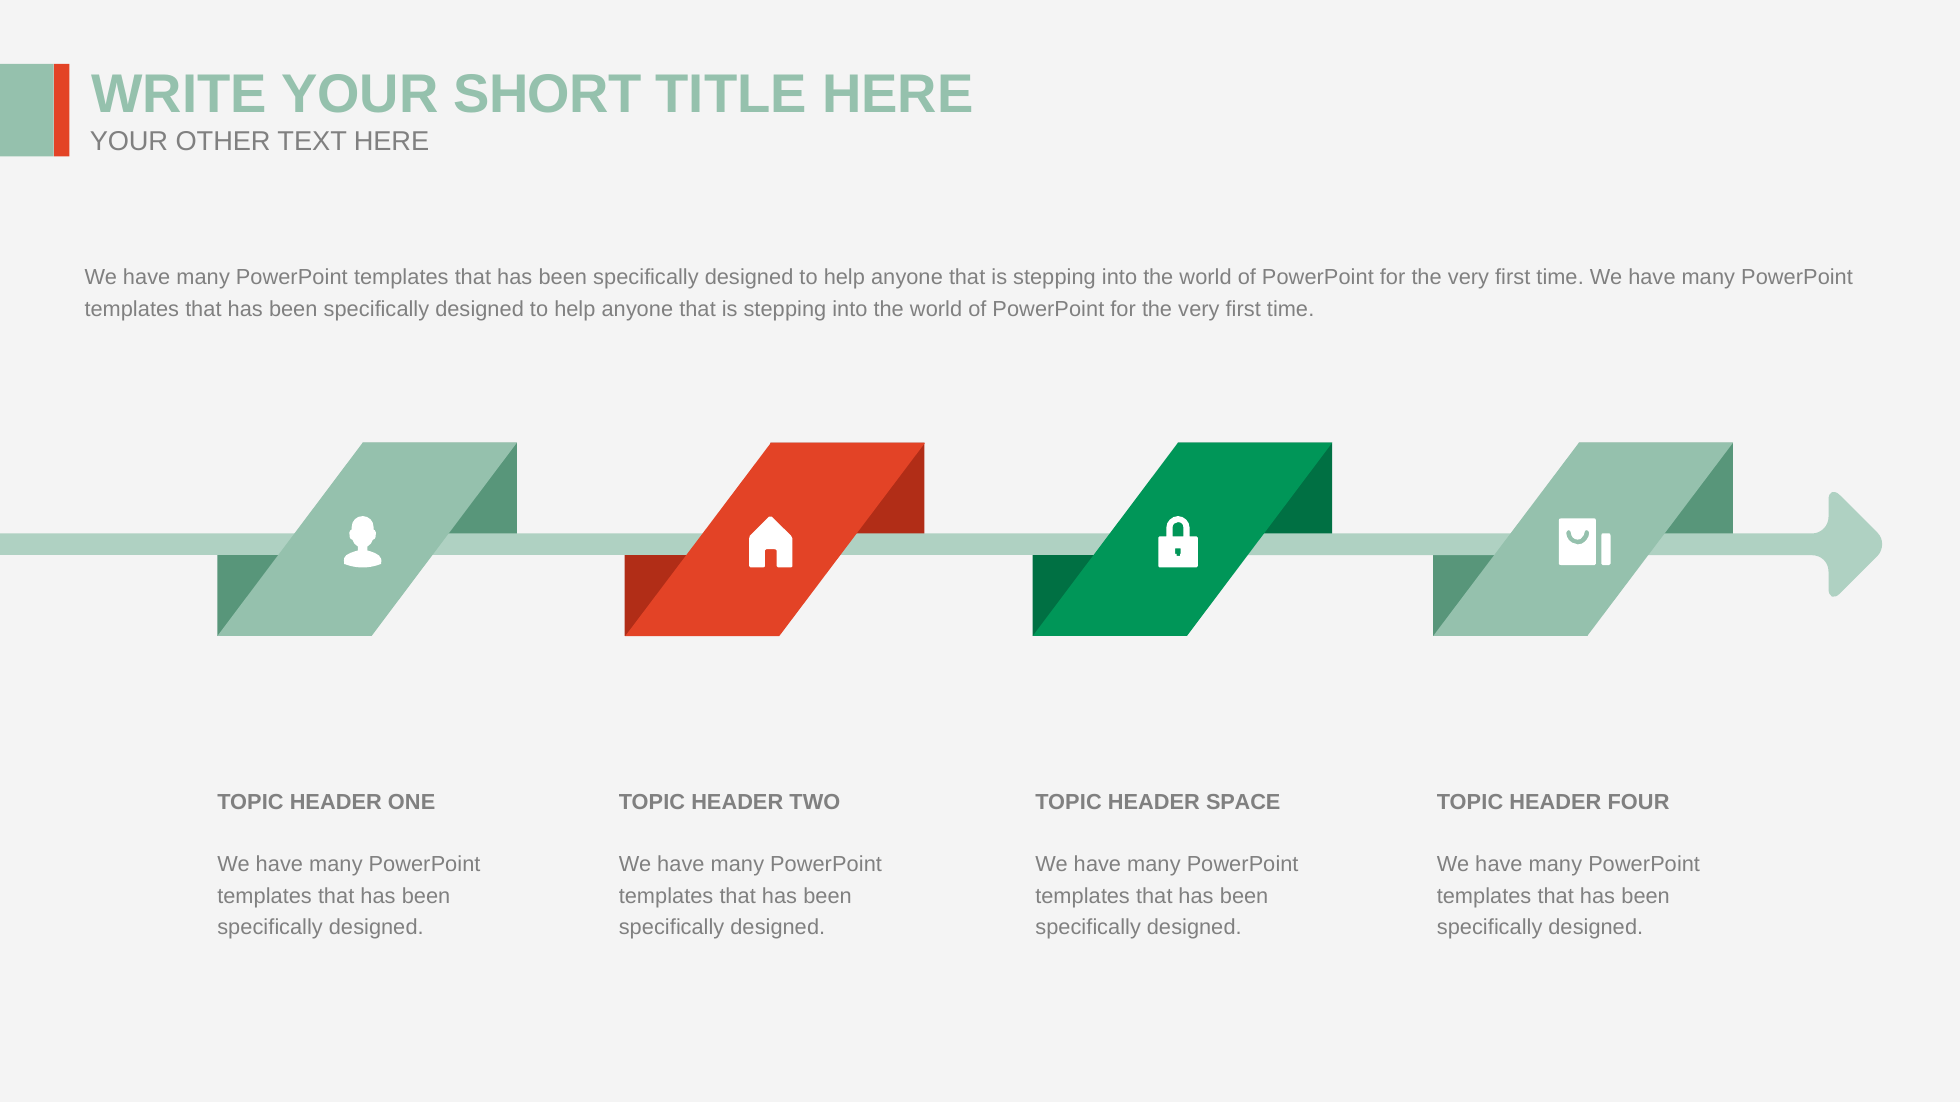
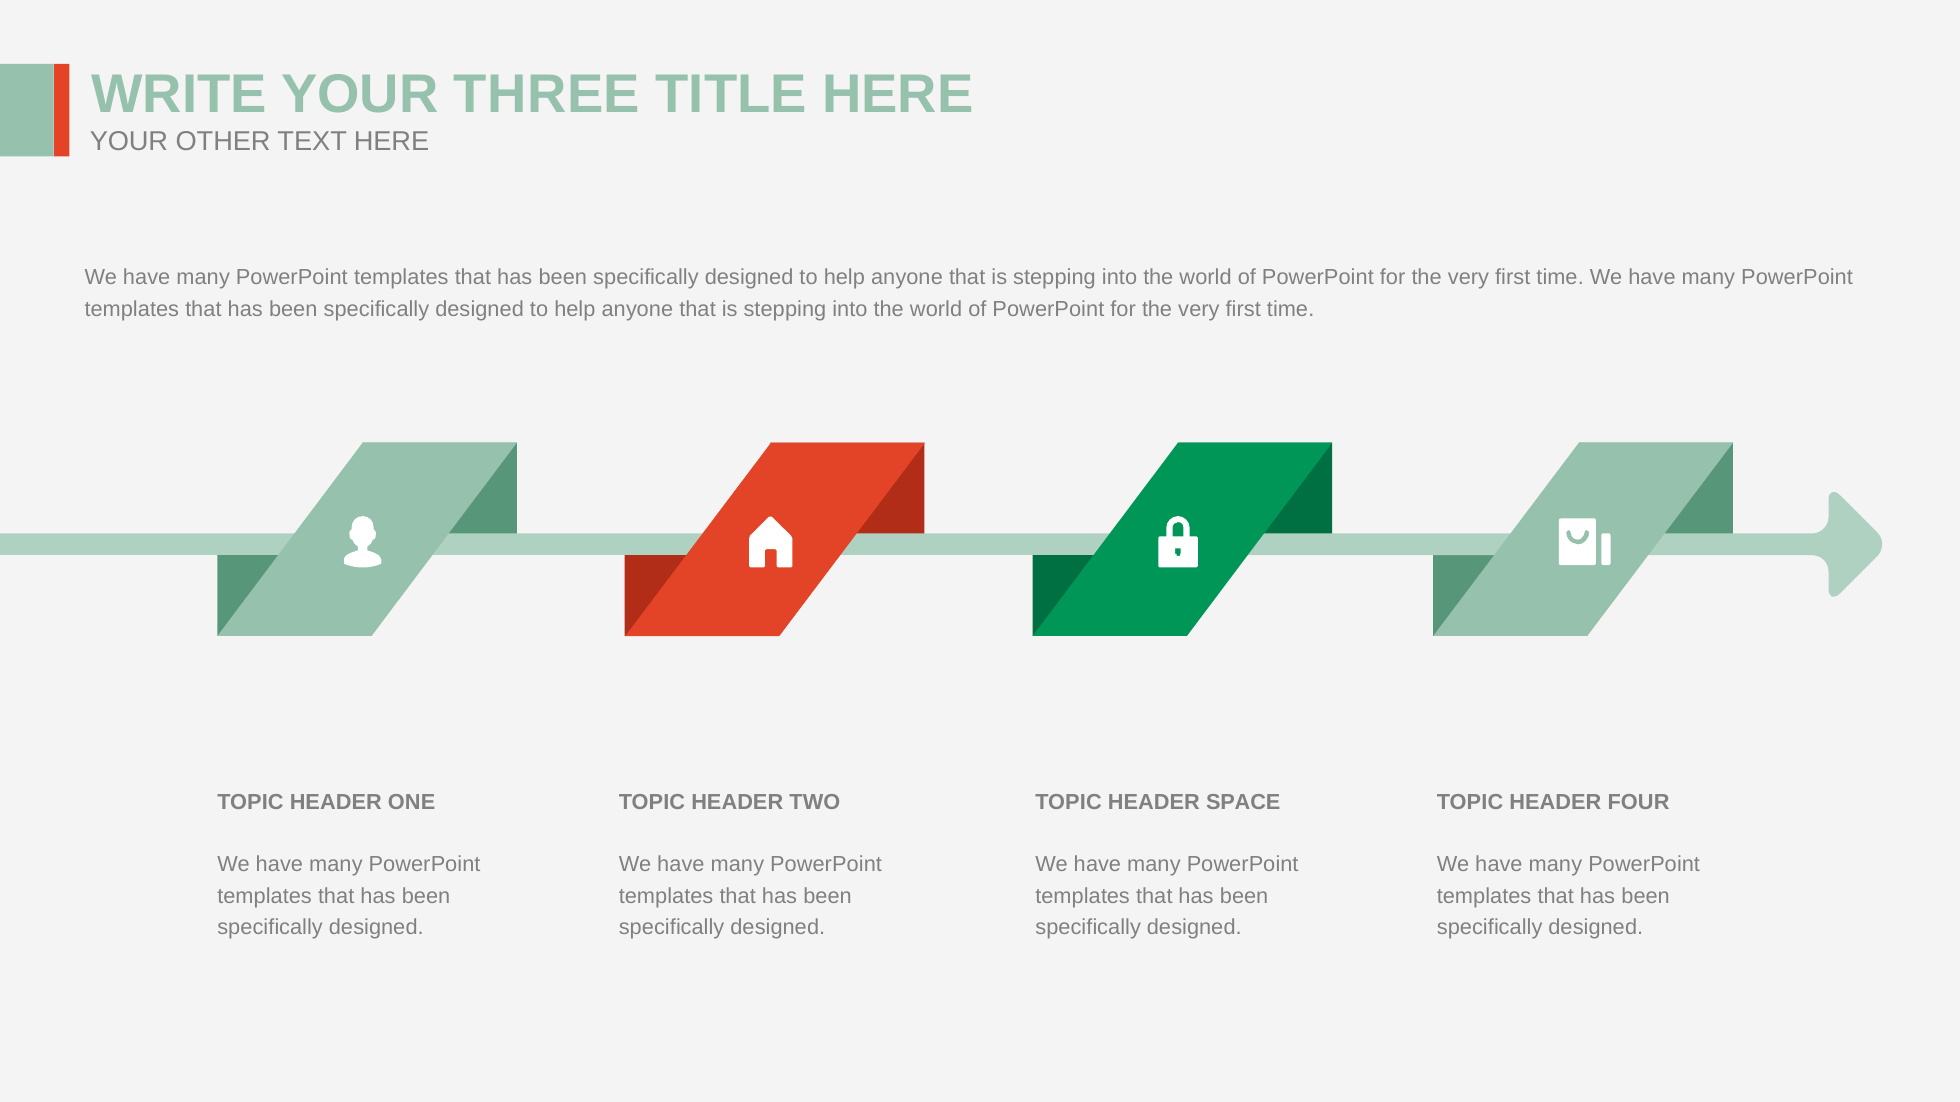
SHORT: SHORT -> THREE
